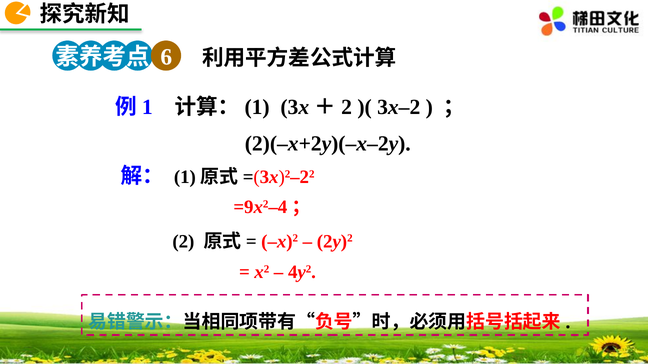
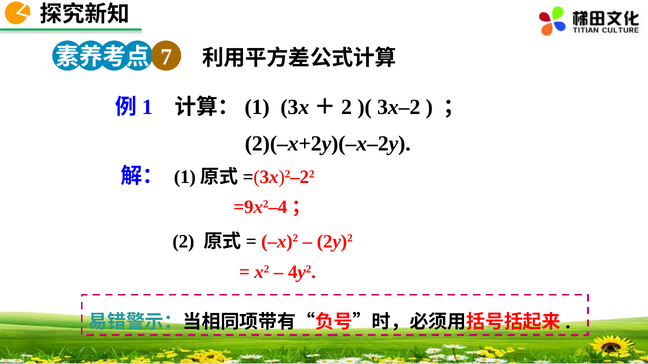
6: 6 -> 7
